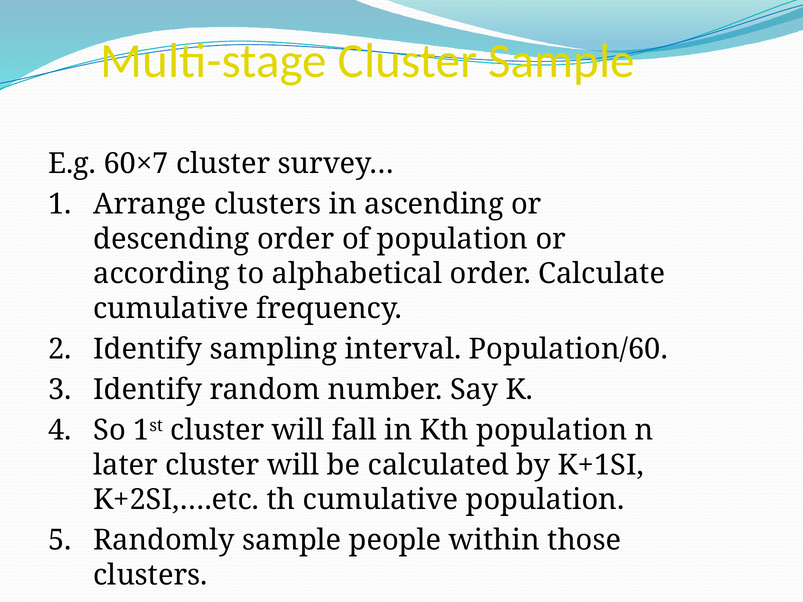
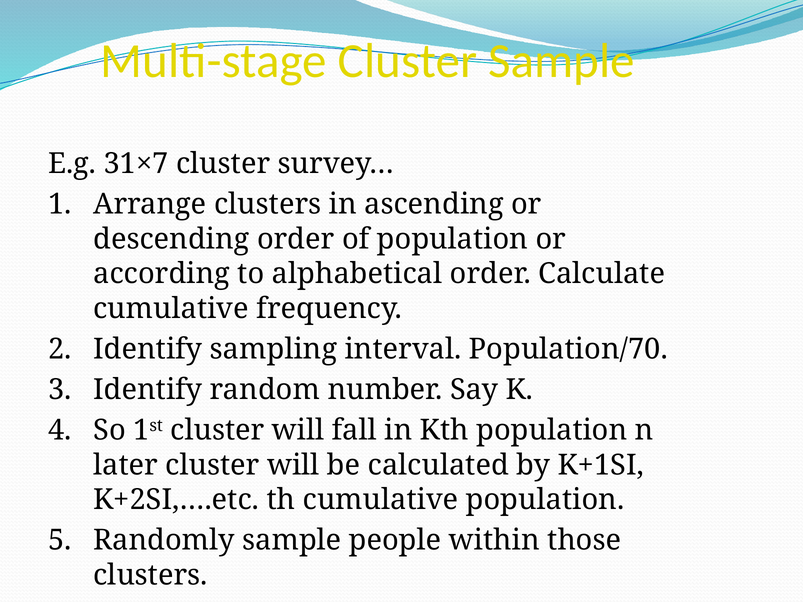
60×7: 60×7 -> 31×7
Population/60: Population/60 -> Population/70
